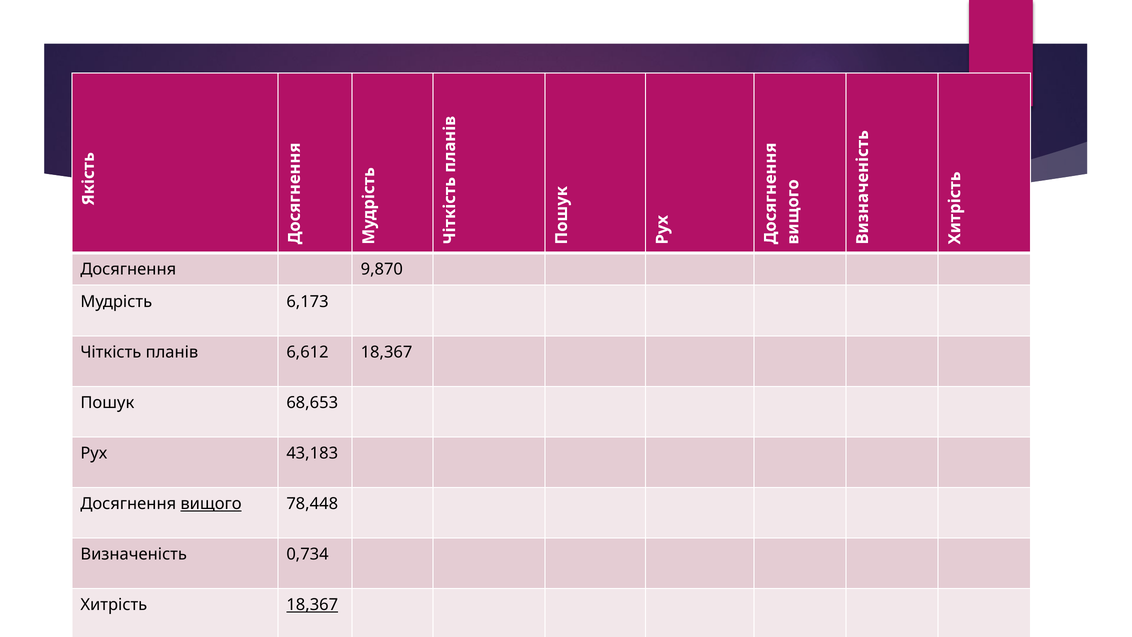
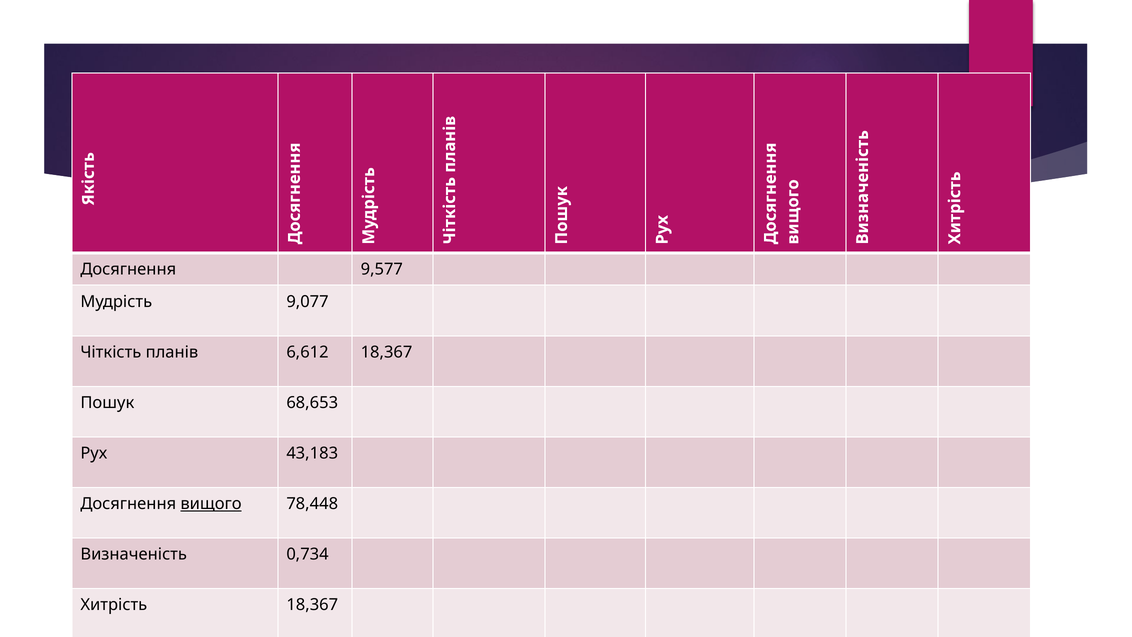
9,870: 9,870 -> 9,577
6,173: 6,173 -> 9,077
18,367 at (312, 605) underline: present -> none
